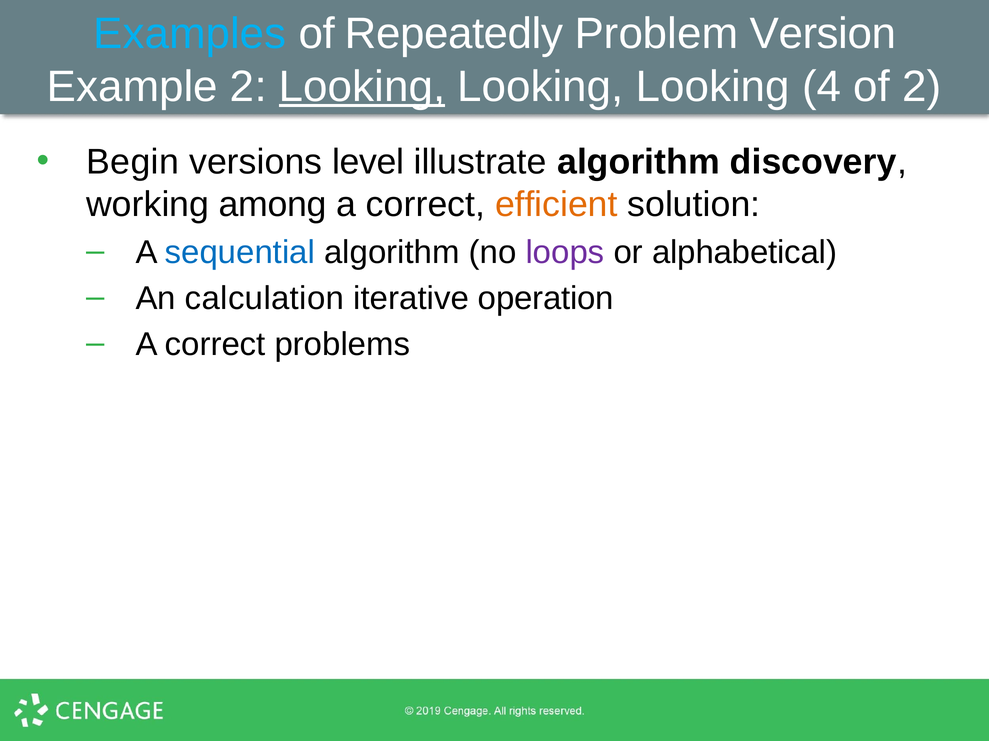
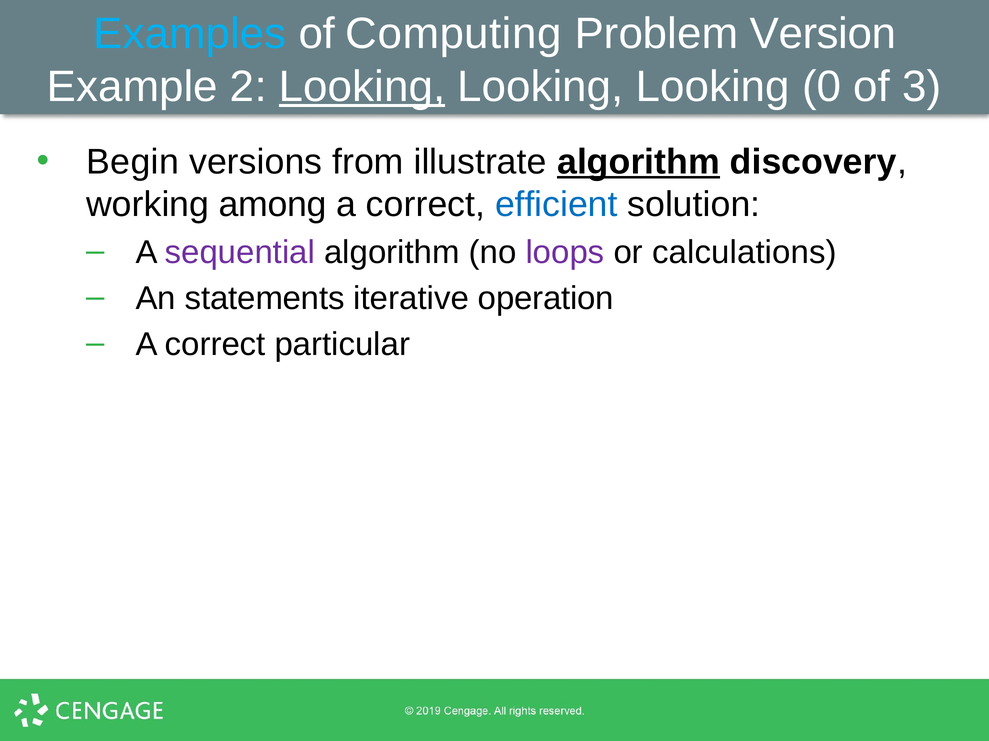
Repeatedly: Repeatedly -> Computing
4: 4 -> 0
of 2: 2 -> 3
level: level -> from
algorithm at (639, 162) underline: none -> present
efficient colour: orange -> blue
sequential colour: blue -> purple
alphabetical: alphabetical -> calculations
calculation: calculation -> statements
problems: problems -> particular
